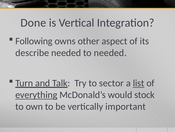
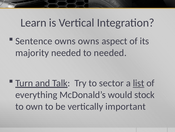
Done: Done -> Learn
Following: Following -> Sentence
owns other: other -> owns
describe: describe -> majority
everything underline: present -> none
